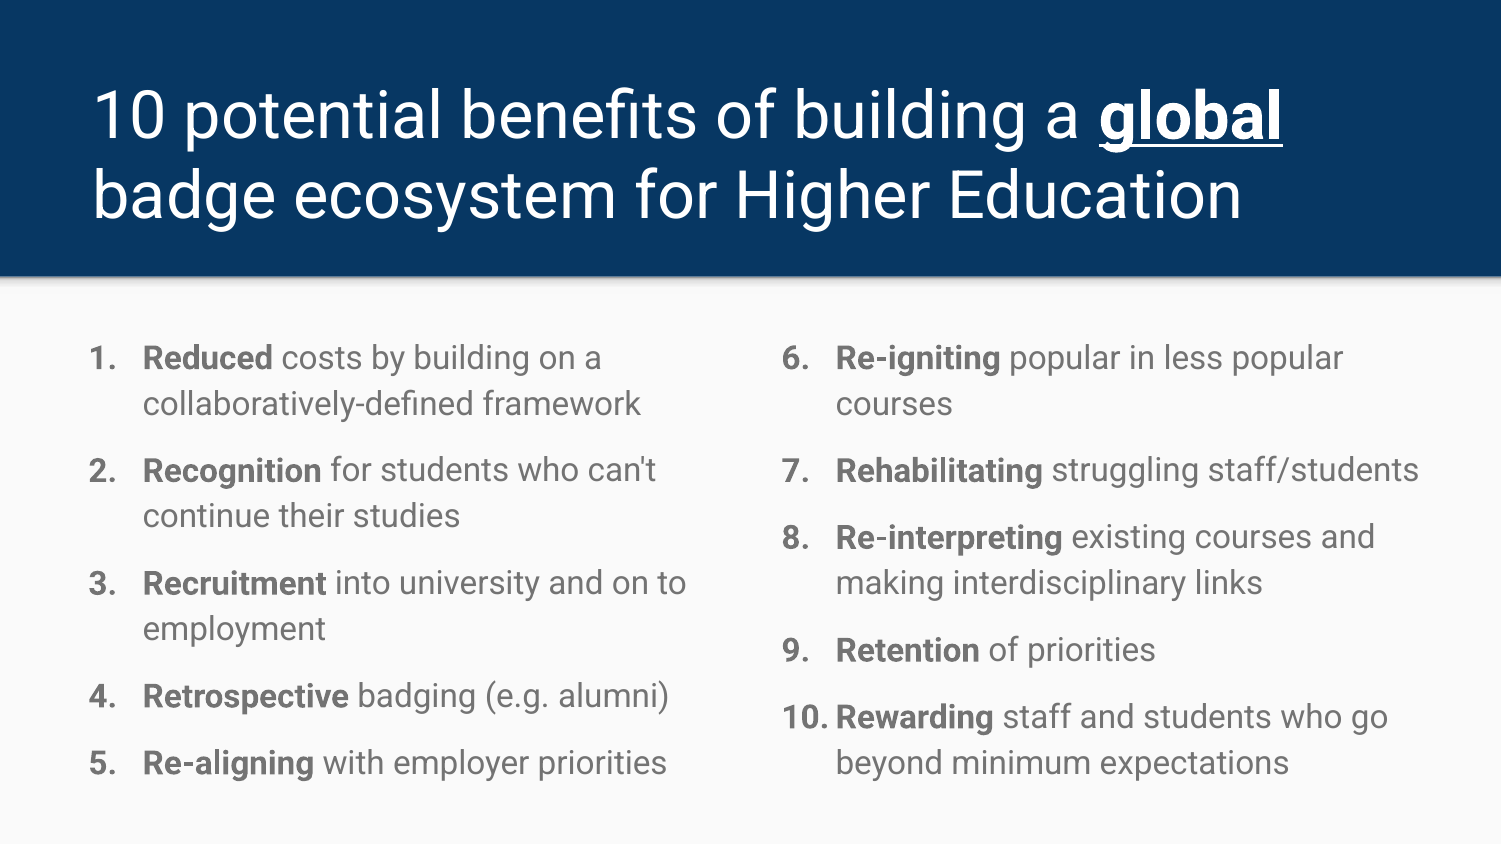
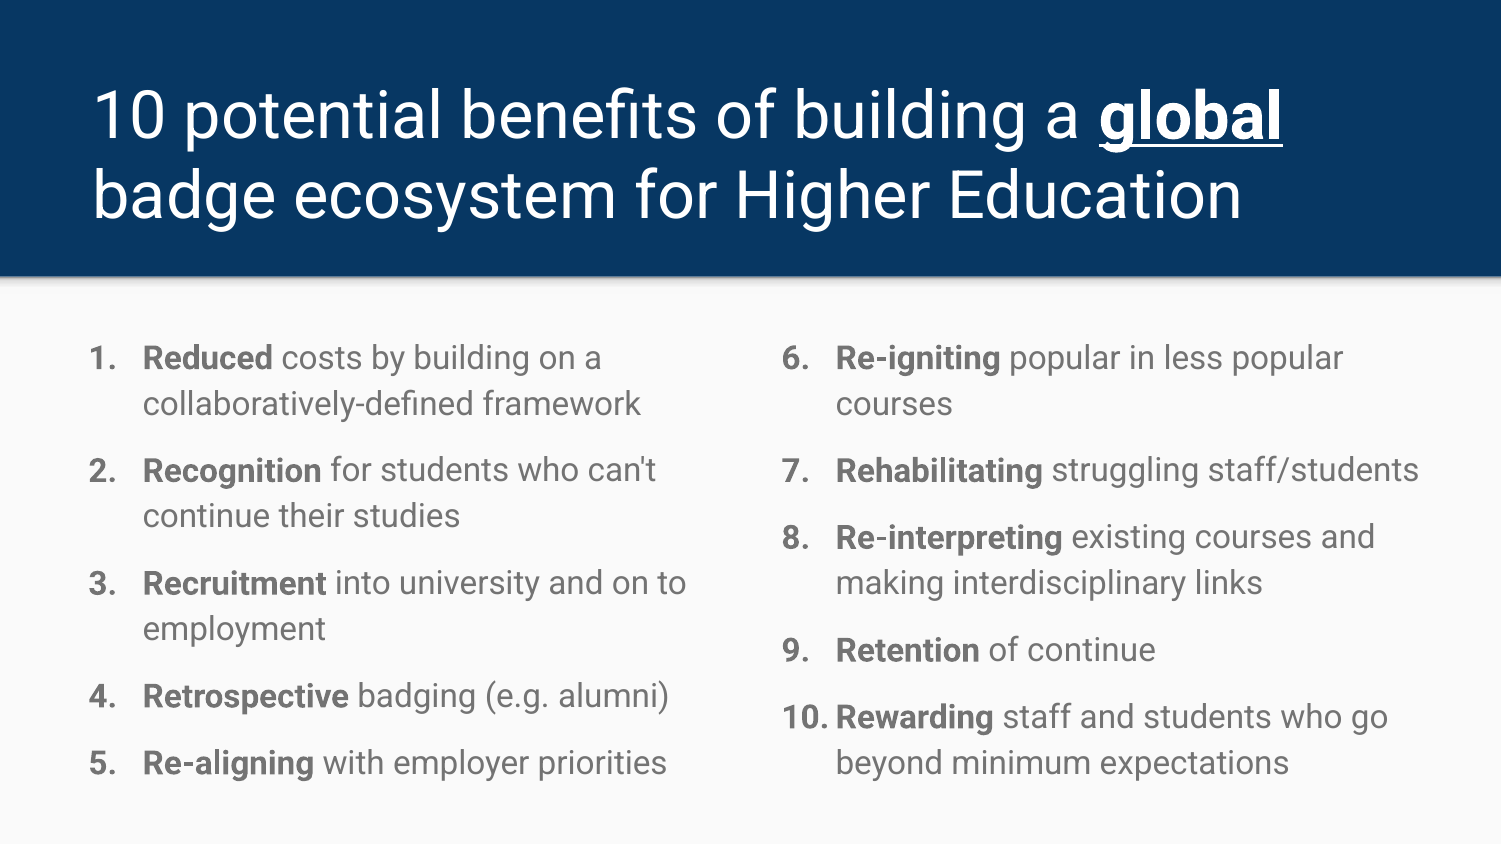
of priorities: priorities -> continue
